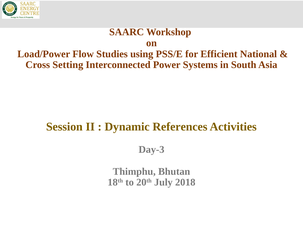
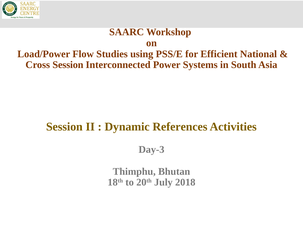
Cross Setting: Setting -> Session
